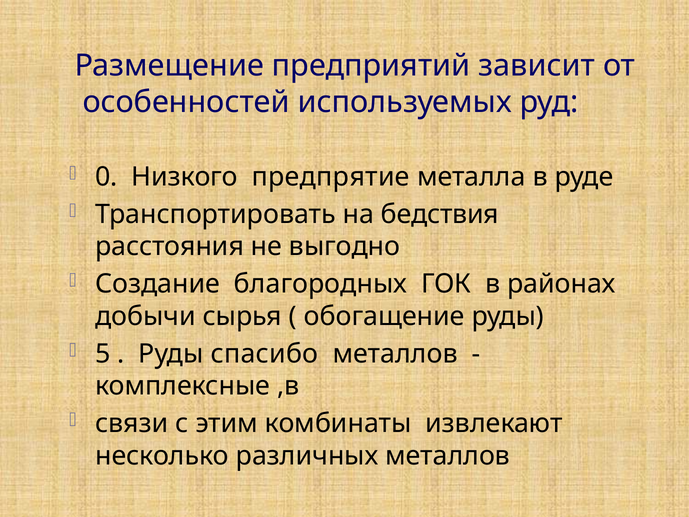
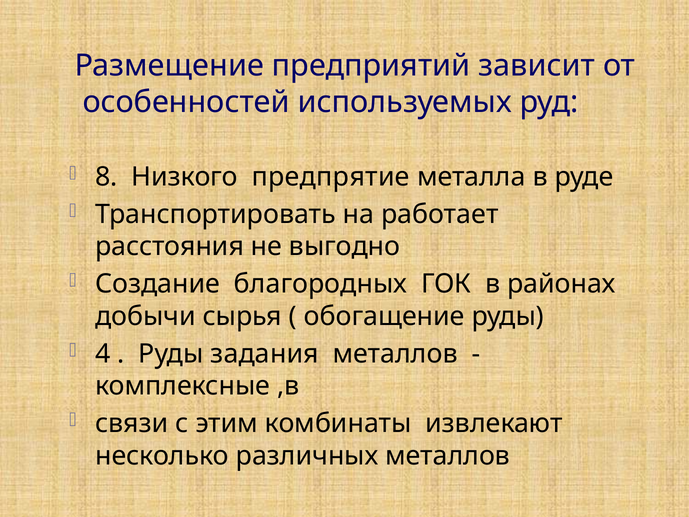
0: 0 -> 8
бедствия: бедствия -> работает
5: 5 -> 4
спасибо: спасибо -> задания
